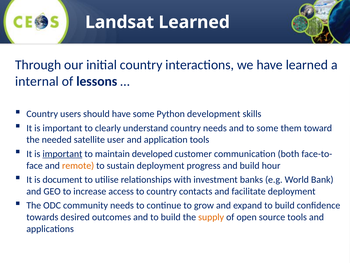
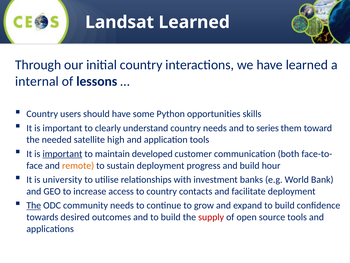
development: development -> opportunities
to some: some -> series
user: user -> high
document: document -> university
The at (34, 205) underline: none -> present
supply colour: orange -> red
